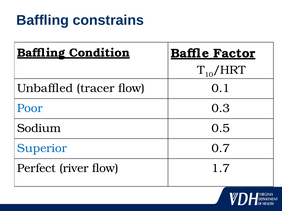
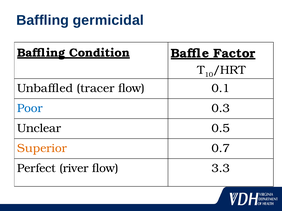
constrains: constrains -> germicidal
Sodium: Sodium -> Unclear
Superior colour: blue -> orange
1.7: 1.7 -> 3.3
